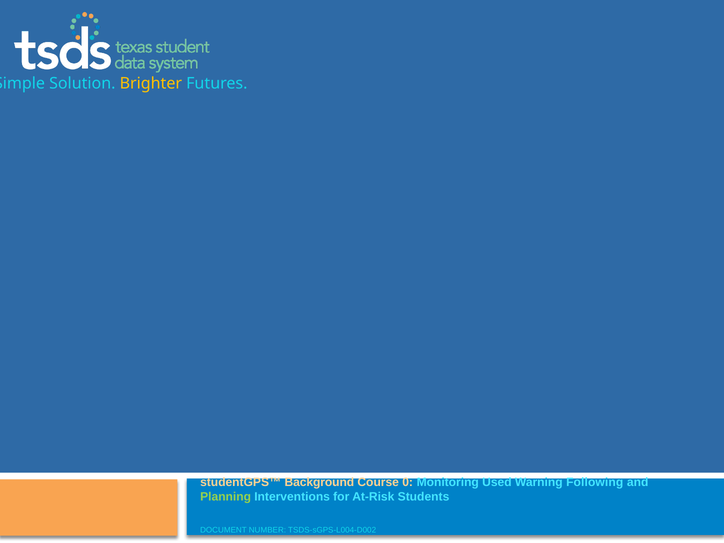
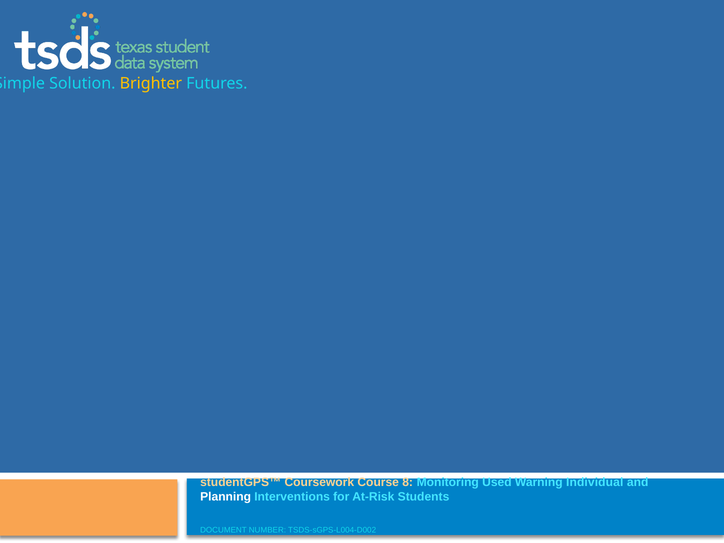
Background: Background -> Coursework
0: 0 -> 8
Following: Following -> Individual
Planning colour: light green -> white
